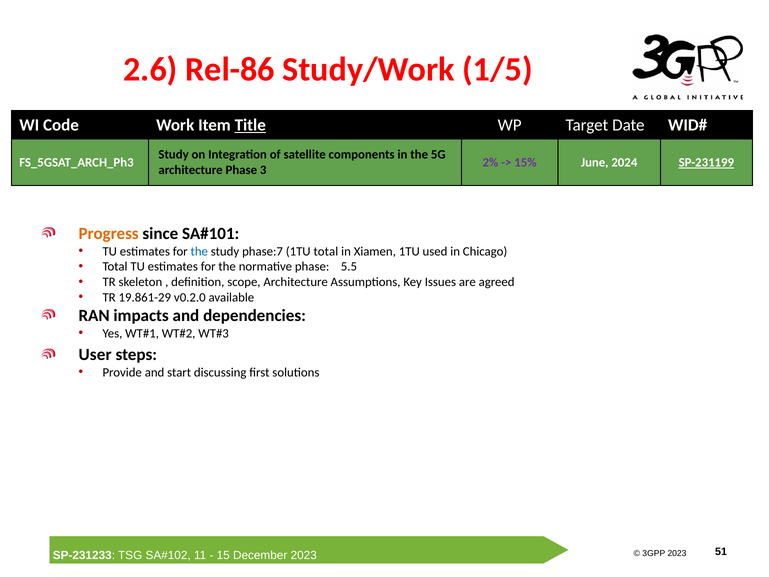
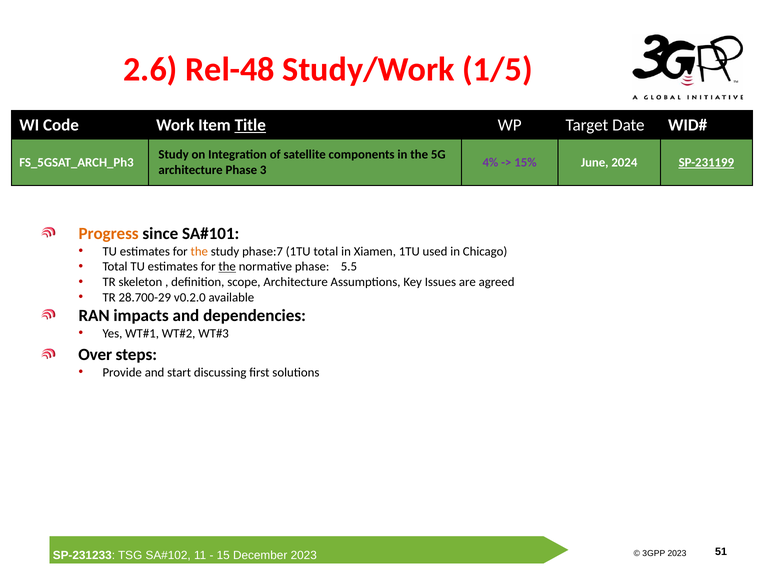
Rel-86: Rel-86 -> Rel-48
2%: 2% -> 4%
the at (199, 251) colour: blue -> orange
the at (227, 267) underline: none -> present
19.861-29: 19.861-29 -> 28.700-29
User: User -> Over
